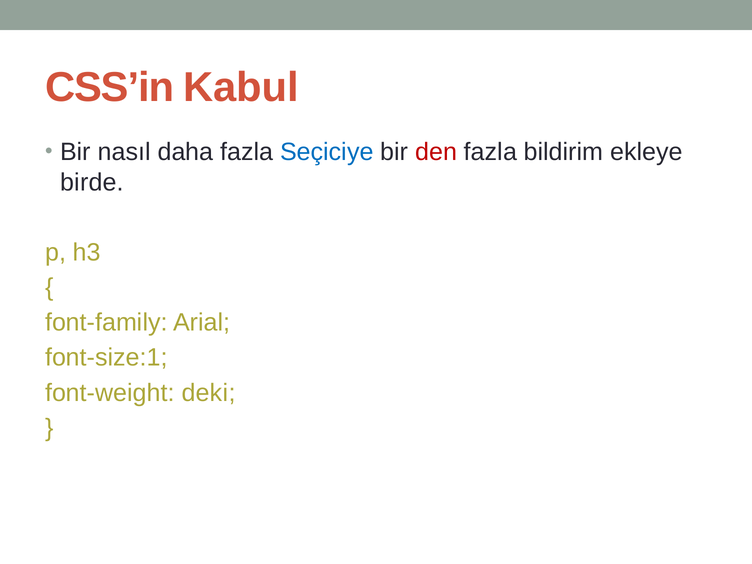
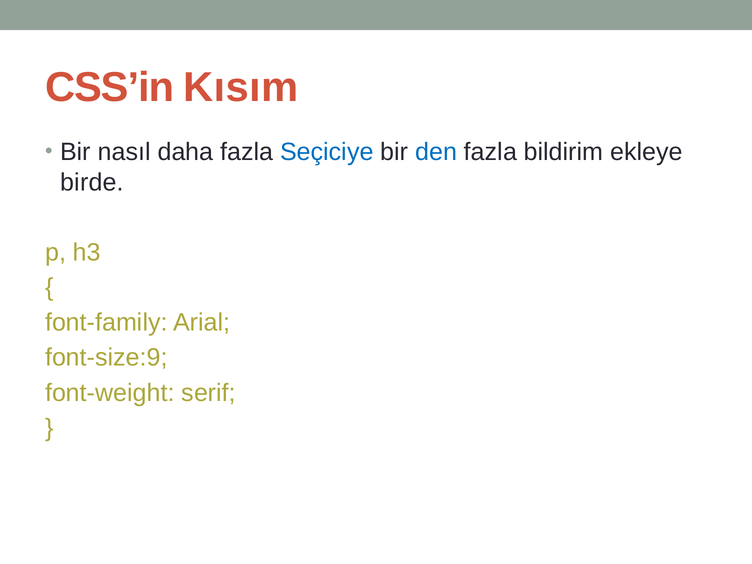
Kabul: Kabul -> Kısım
den colour: red -> blue
font-size:1: font-size:1 -> font-size:9
deki: deki -> serif
